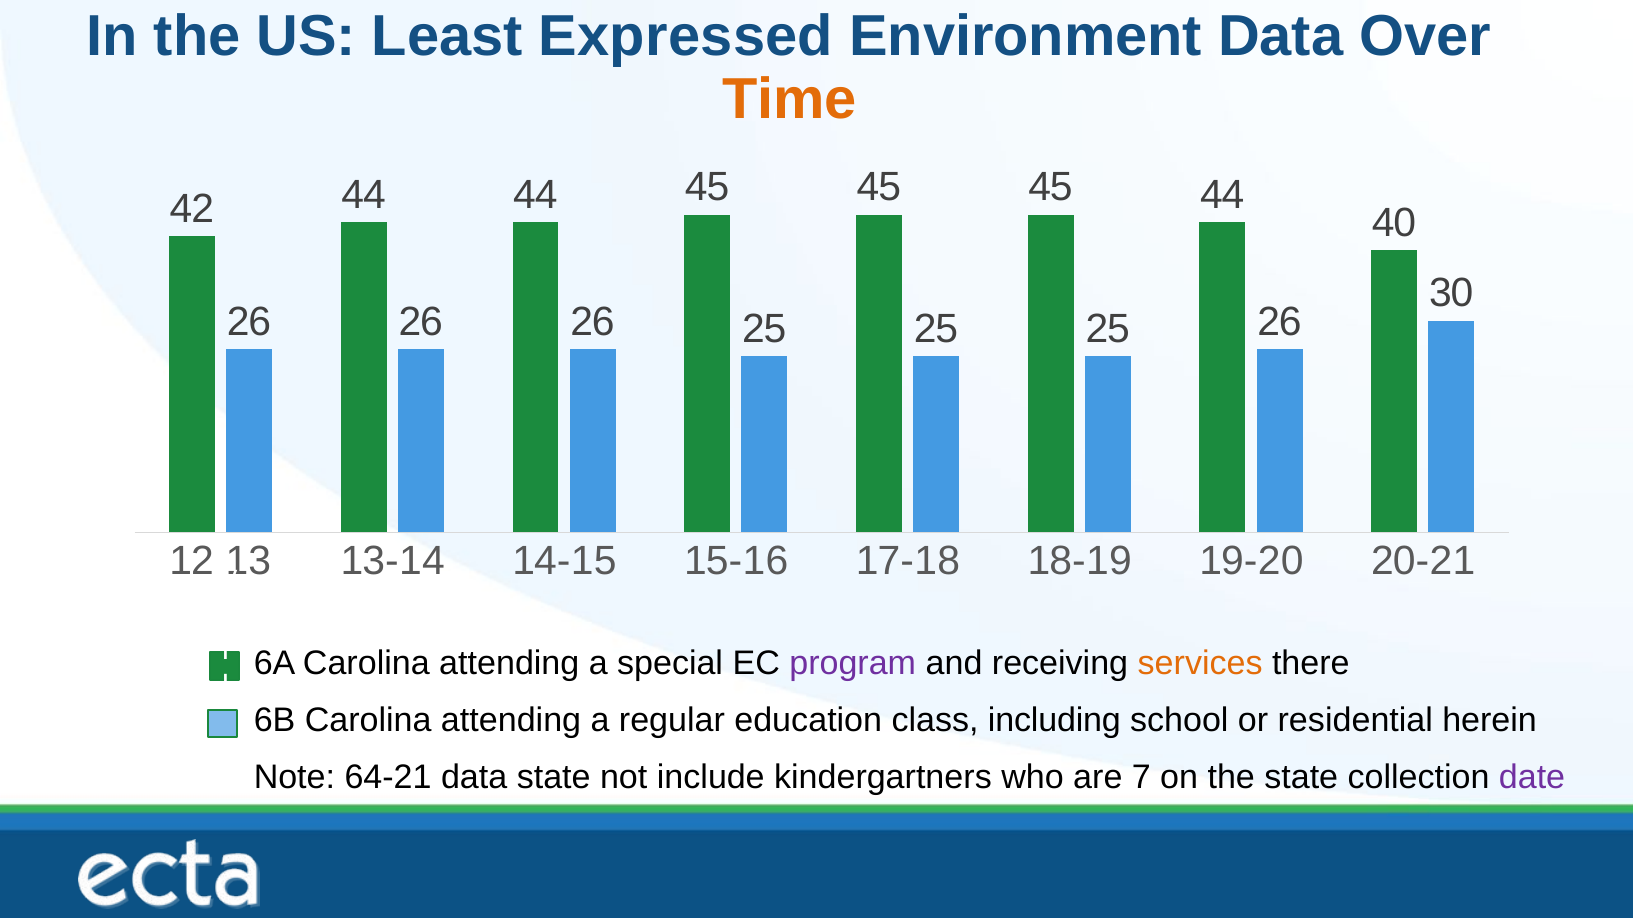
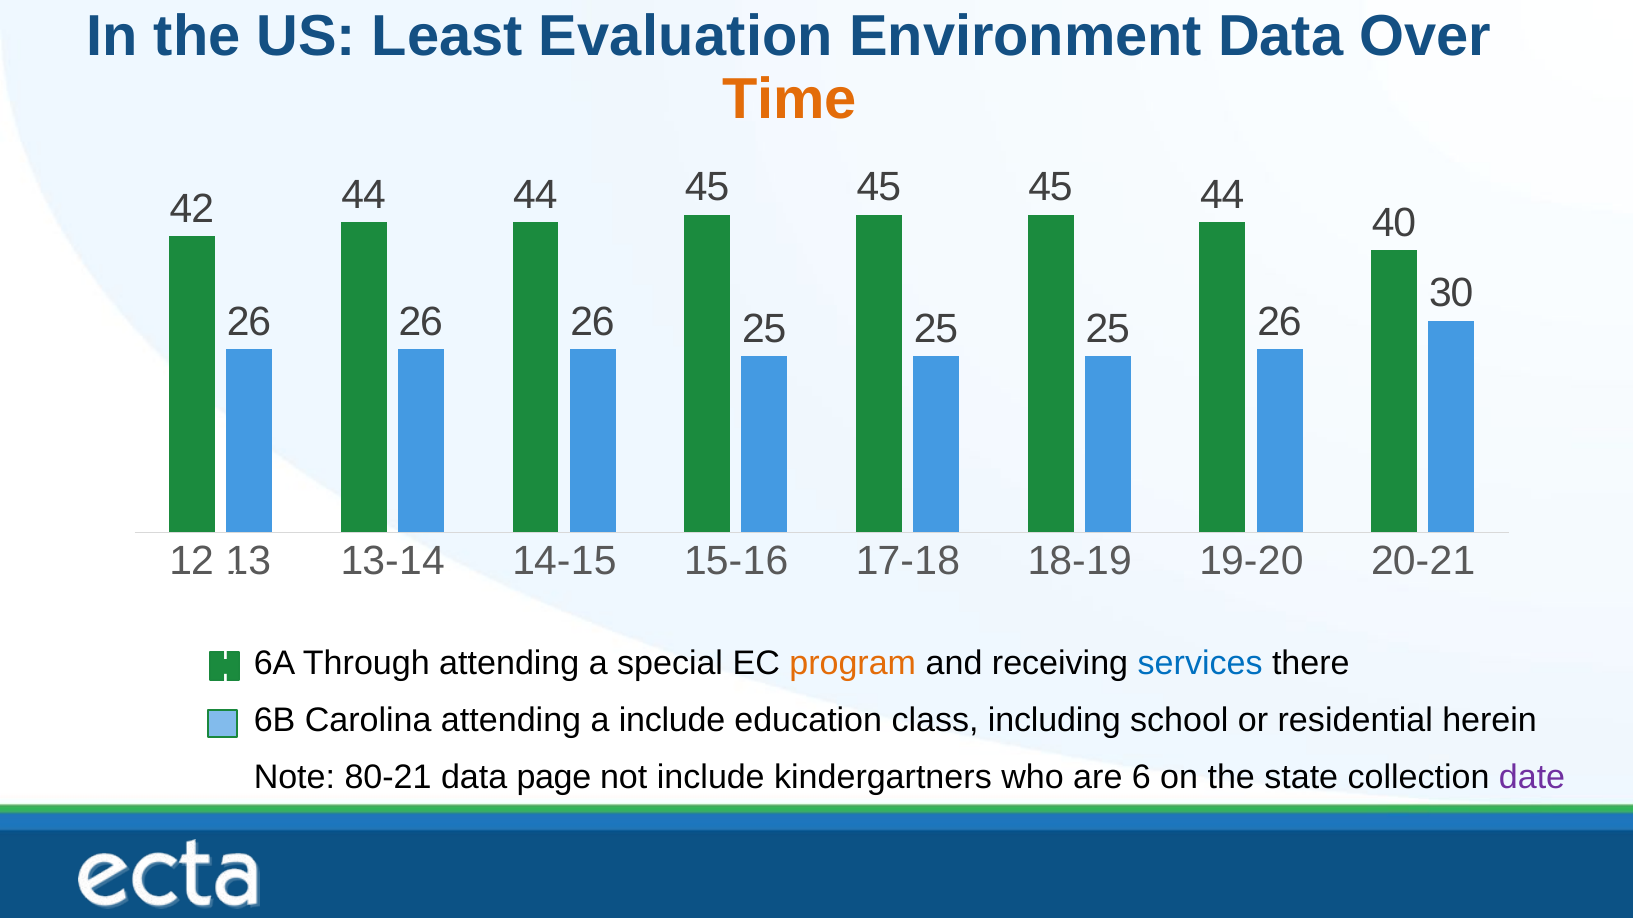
Expressed: Expressed -> Evaluation
6A Carolina: Carolina -> Through
program colour: purple -> orange
services colour: orange -> blue
a regular: regular -> include
64-21: 64-21 -> 80-21
data state: state -> page
7: 7 -> 6
